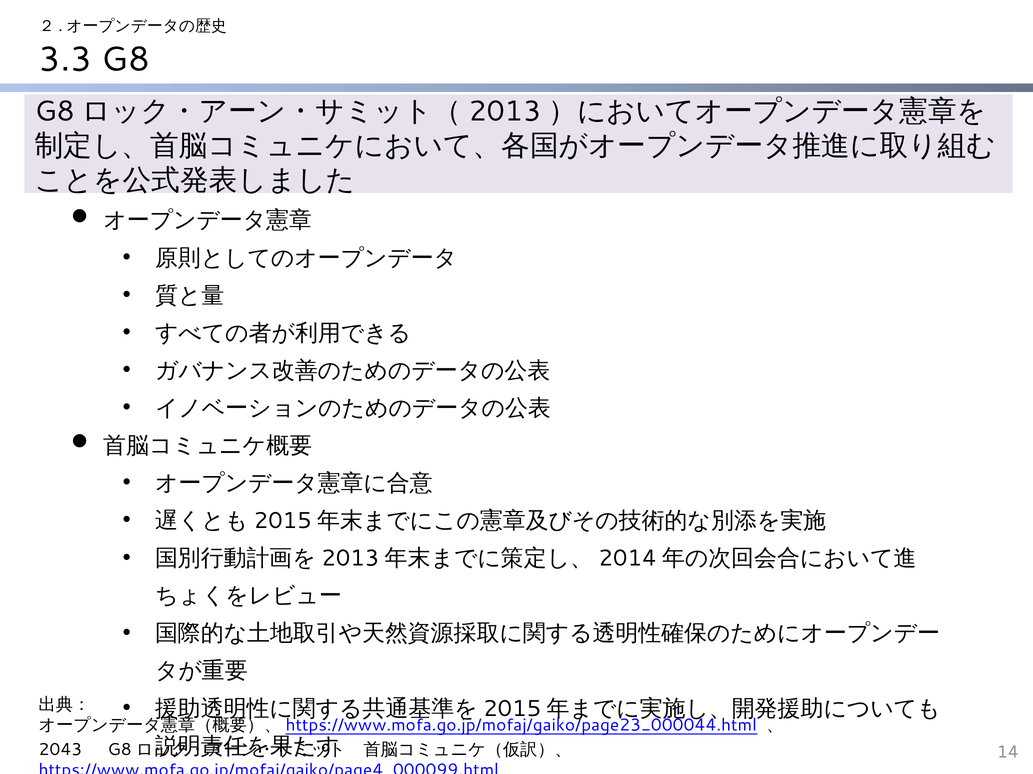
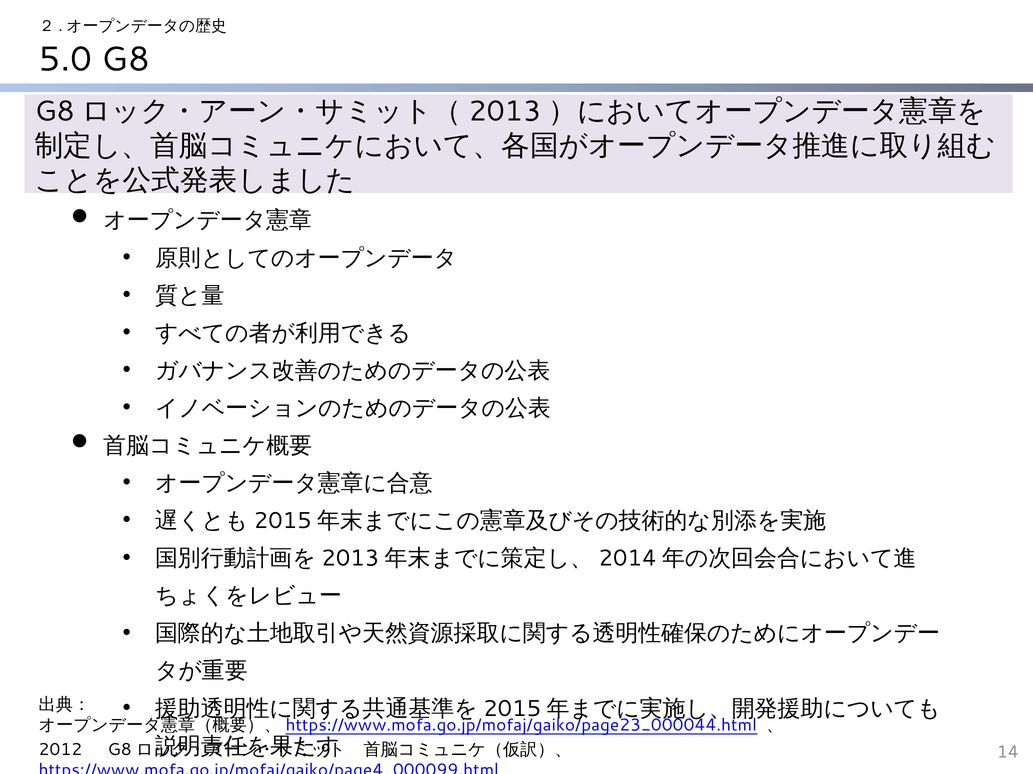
3.3: 3.3 -> 5.0
2043: 2043 -> 2012
